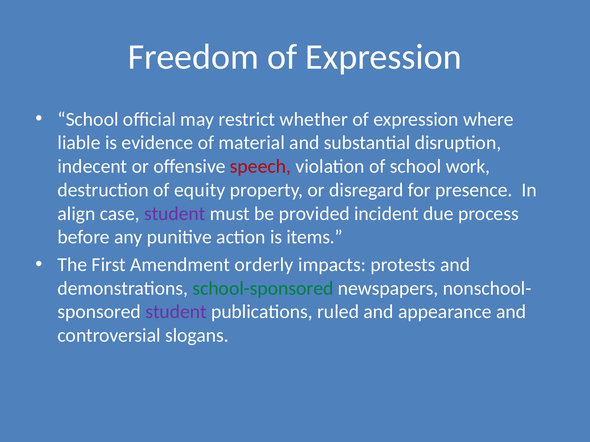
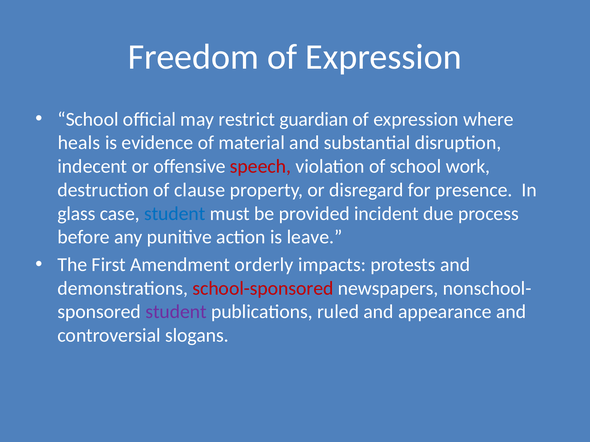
whether: whether -> guardian
liable: liable -> heals
equity: equity -> clause
align: align -> glass
student at (175, 214) colour: purple -> blue
items: items -> leave
school-sponsored colour: green -> red
